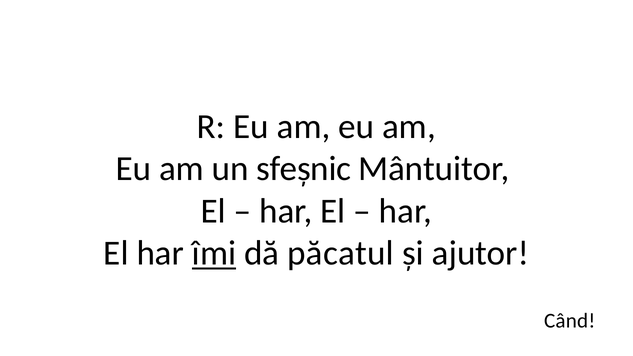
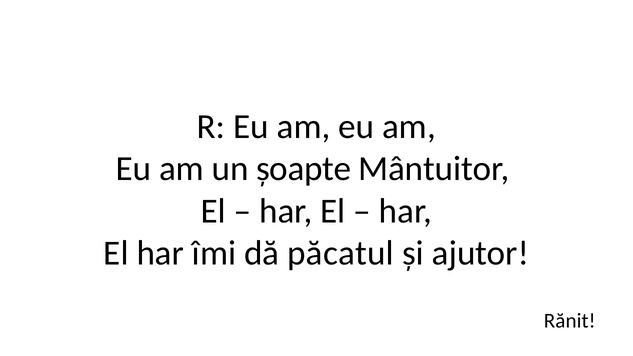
sfeșnic: sfeșnic -> șoapte
îmi underline: present -> none
Când: Când -> Rănit
